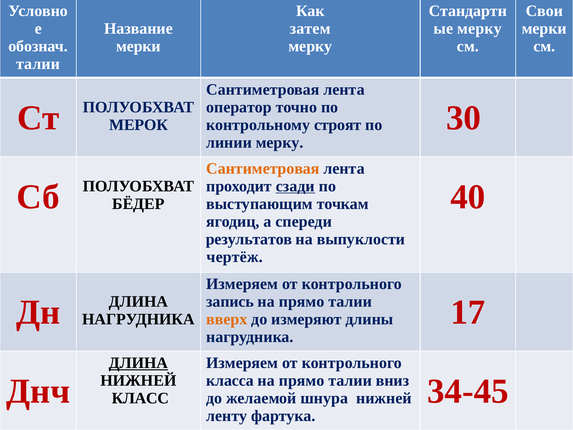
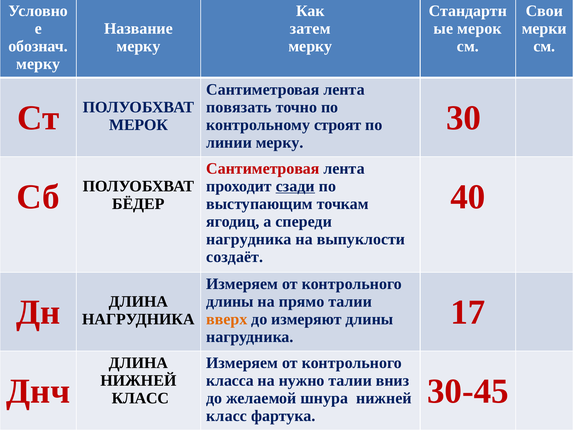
мерку at (480, 28): мерку -> мерок
мерки at (139, 46): мерки -> мерку
талии at (38, 64): талии -> мерку
оператор: оператор -> повязать
Сантиметровая at (263, 168) colour: orange -> red
результатов at (249, 239): результатов -> нагрудника
чертёж: чертёж -> создаёт
запись at (230, 302): запись -> длины
ДЛИНА at (138, 363) underline: present -> none
прямо at (302, 380): прямо -> нужно
34-45: 34-45 -> 30-45
ленту at (227, 416): ленту -> класс
